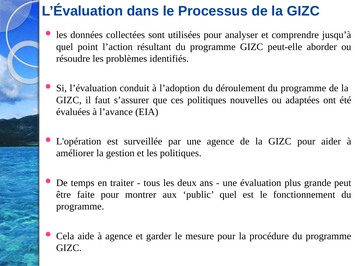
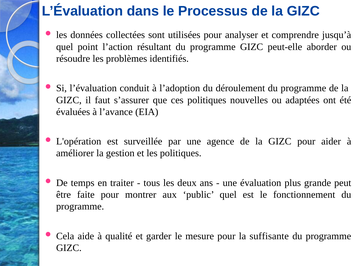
à agence: agence -> qualité
procédure: procédure -> suffisante
